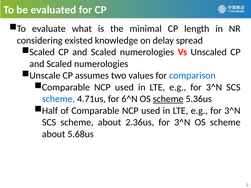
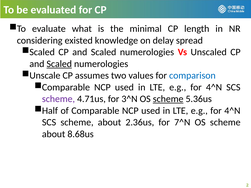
Scaled at (59, 64) underline: none -> present
3^N at (214, 87): 3^N -> 4^N
scheme at (58, 99) colour: blue -> purple
6^N: 6^N -> 3^N
3^N at (232, 111): 3^N -> 4^N
2.36us for 3^N: 3^N -> 7^N
5.68us: 5.68us -> 8.68us
